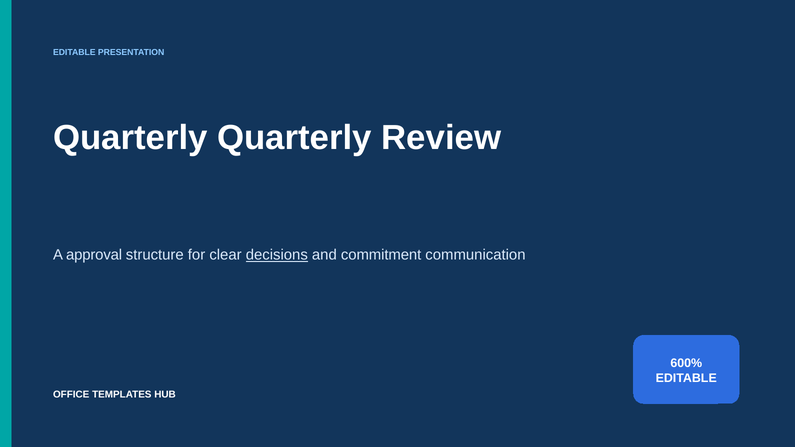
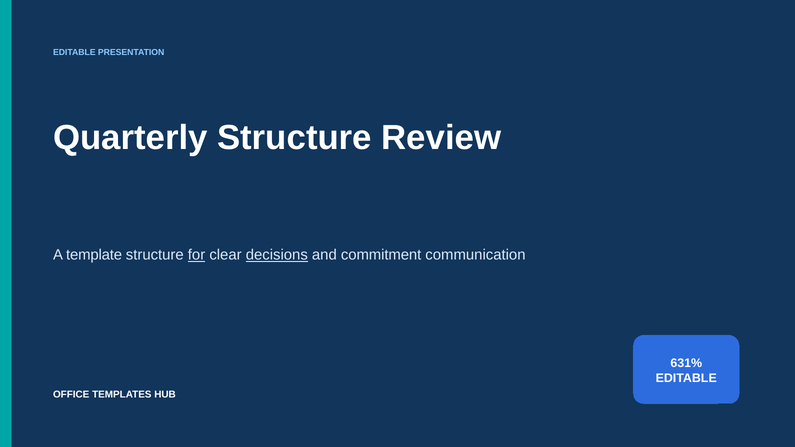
Quarterly Quarterly: Quarterly -> Structure
approval: approval -> template
for underline: none -> present
600%: 600% -> 631%
